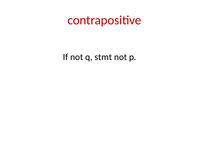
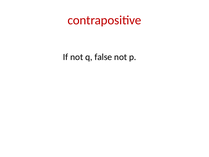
stmt: stmt -> false
